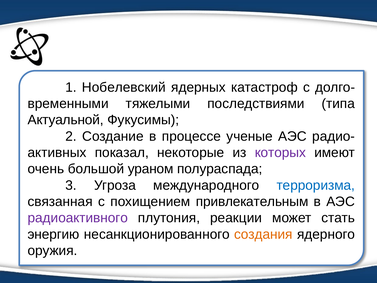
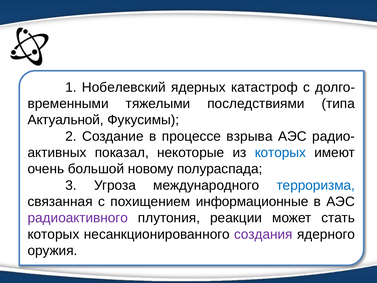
ученые: ученые -> взрыва
которых at (280, 152) colour: purple -> blue
ураном: ураном -> новому
привлекательным: привлекательным -> информационные
энергию at (54, 234): энергию -> которых
создания colour: orange -> purple
